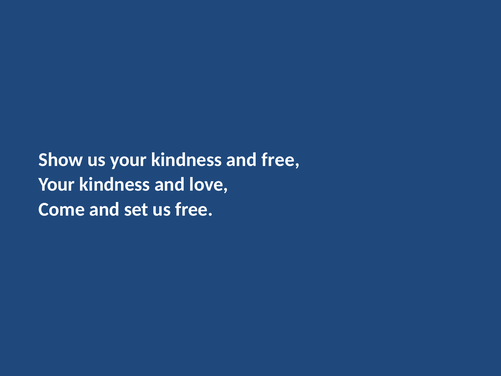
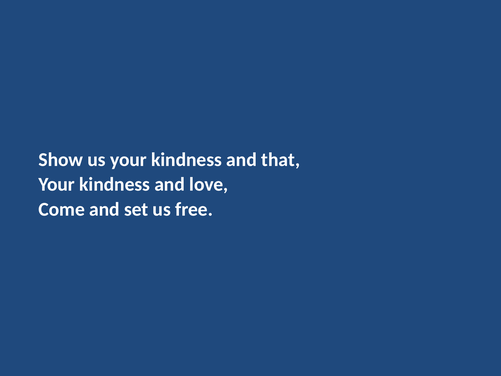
and free: free -> that
